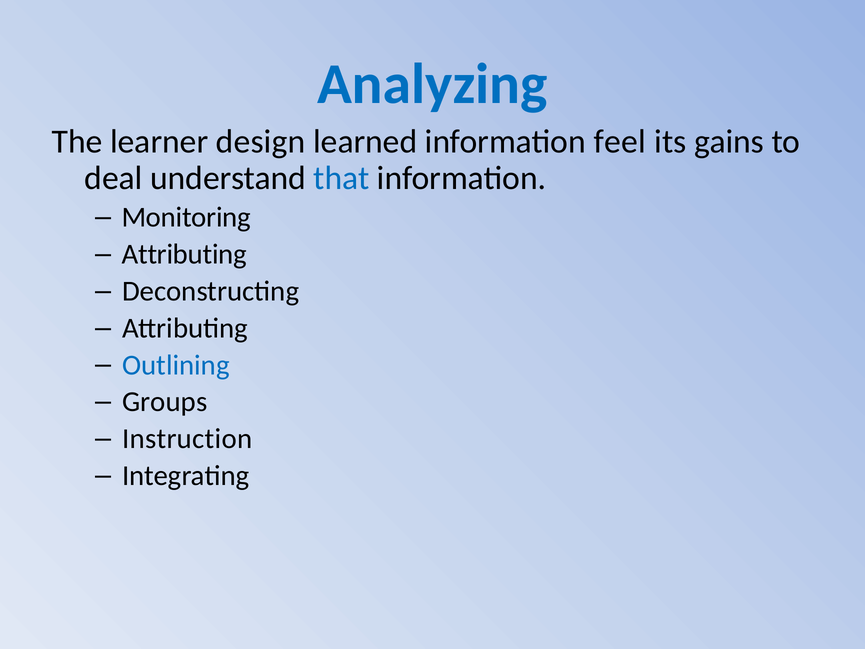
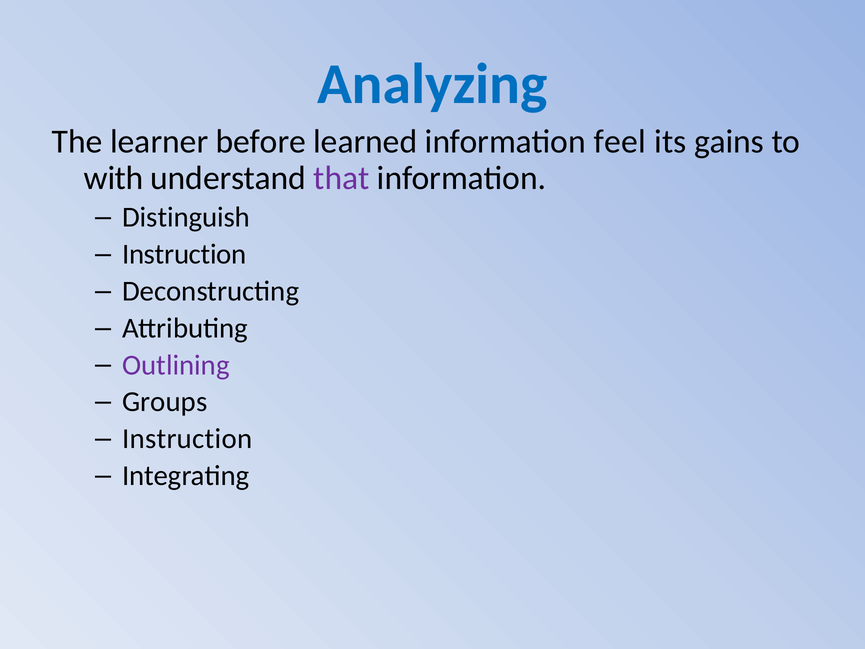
design: design -> before
deal: deal -> with
that colour: blue -> purple
Monitoring: Monitoring -> Distinguish
Attributing at (184, 254): Attributing -> Instruction
Outlining colour: blue -> purple
